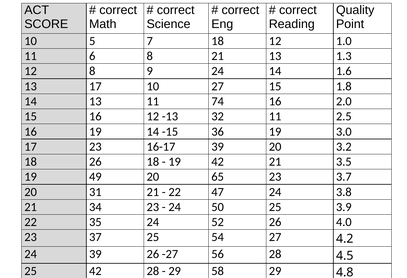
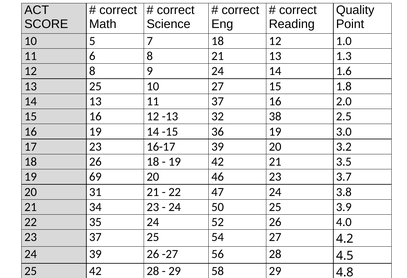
13 17: 17 -> 25
11 74: 74 -> 37
32 11: 11 -> 38
49: 49 -> 69
65: 65 -> 46
